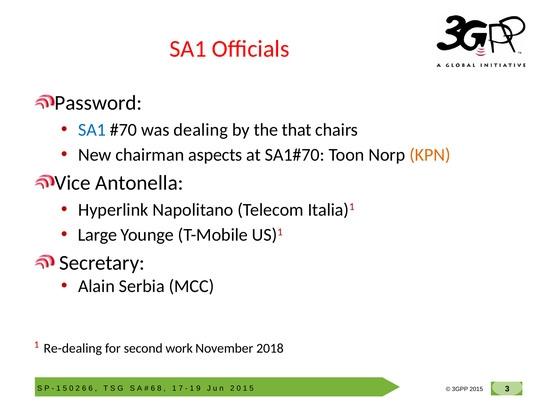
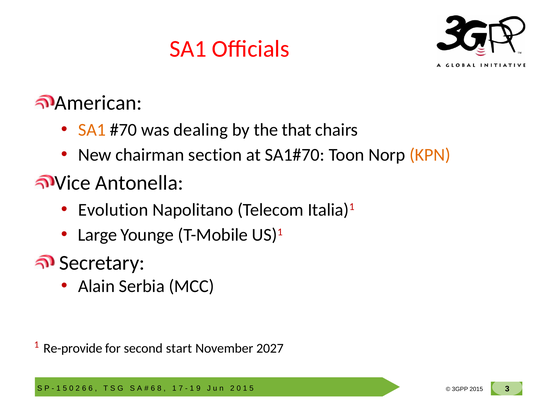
Password: Password -> American
SA1 at (92, 130) colour: blue -> orange
aspects: aspects -> section
Hyperlink: Hyperlink -> Evolution
Re-dealing: Re-dealing -> Re-provide
work: work -> start
2018: 2018 -> 2027
